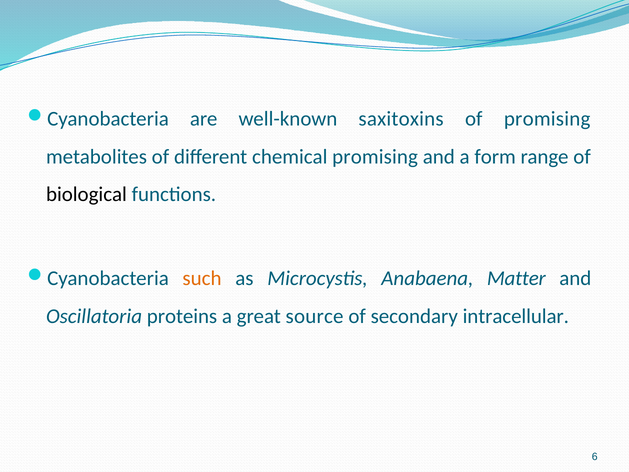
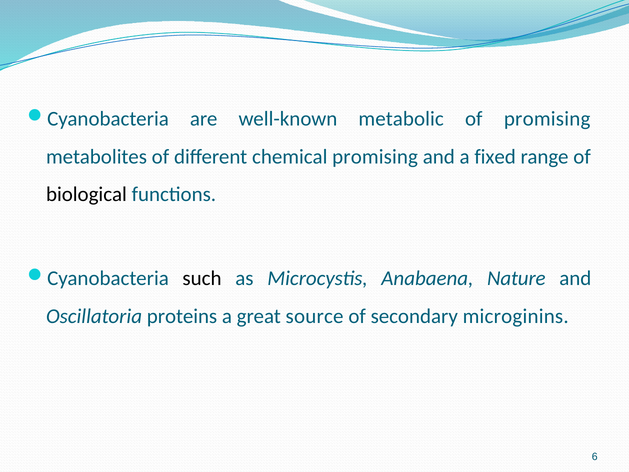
saxitoxins: saxitoxins -> metabolic
form: form -> fixed
such colour: orange -> black
Matter: Matter -> Nature
intracellular: intracellular -> microginins
